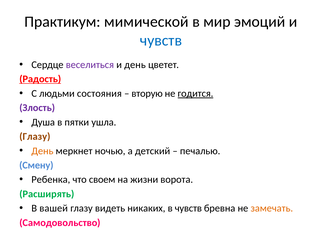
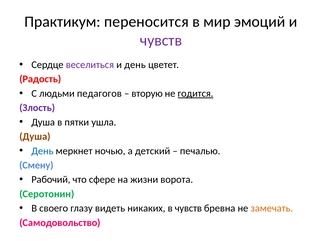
мимической: мимической -> переносится
чувств at (161, 41) colour: blue -> purple
Радость underline: present -> none
состояния: состояния -> педагогов
Глазу at (35, 137): Глазу -> Душа
День at (42, 151) colour: orange -> blue
Ребенка: Ребенка -> Рабочий
своем: своем -> сфере
Расширять: Расширять -> Серотонин
вашей: вашей -> своего
